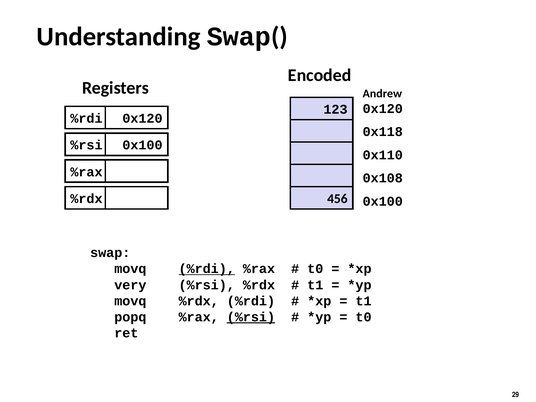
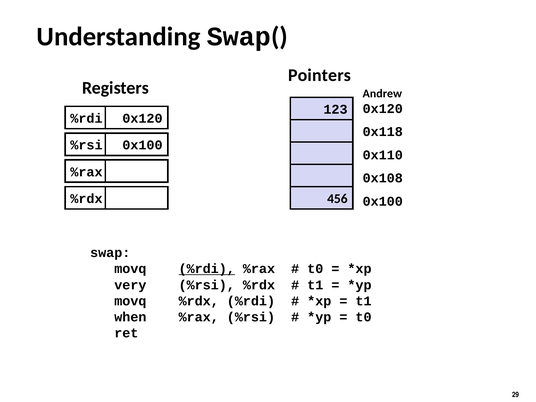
Encoded: Encoded -> Pointers
popq: popq -> when
%rsi at (251, 317) underline: present -> none
